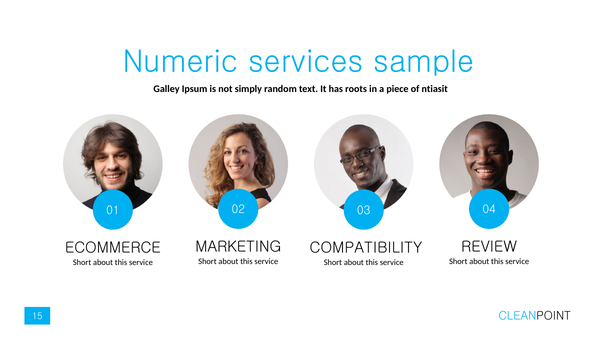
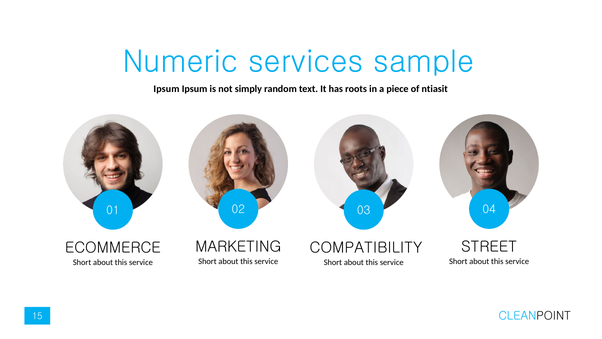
Galley at (167, 89): Galley -> Ipsum
REVIEW: REVIEW -> STREET
